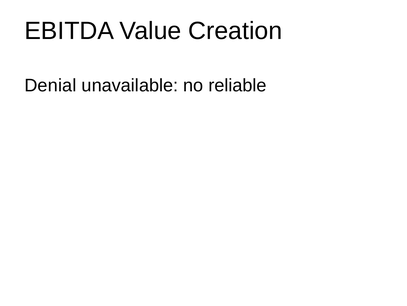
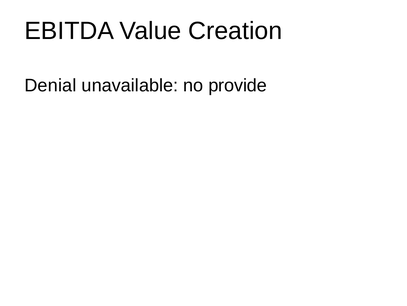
reliable: reliable -> provide
